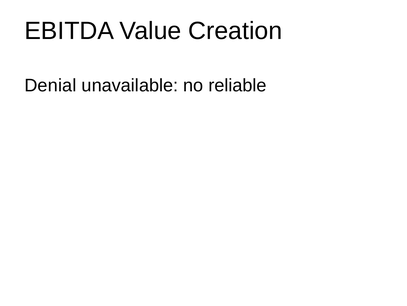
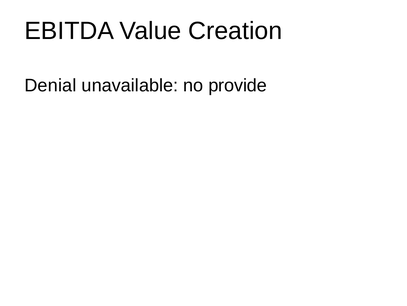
reliable: reliable -> provide
